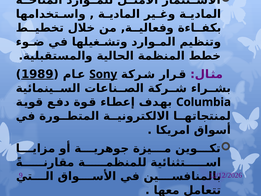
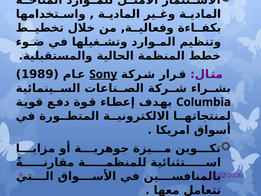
1989 underline: present -> none
